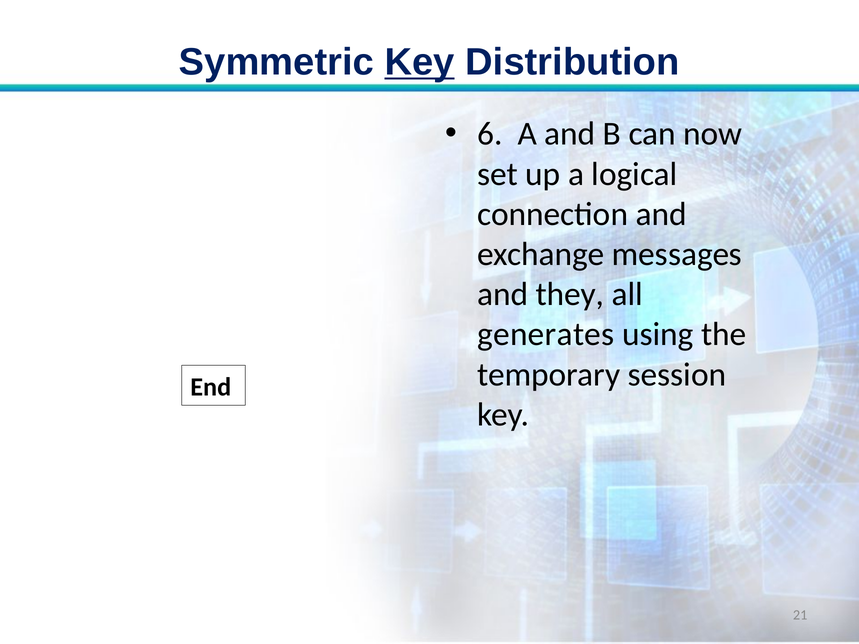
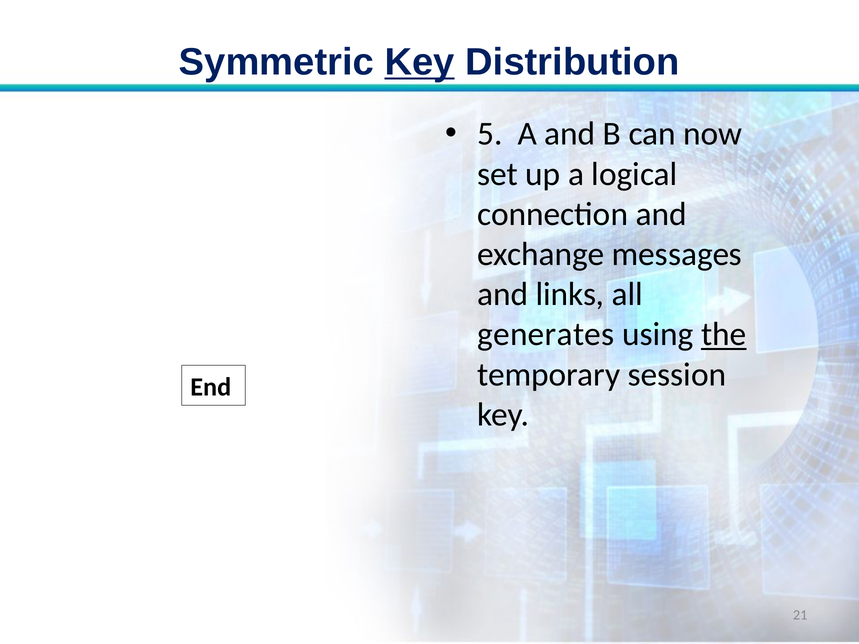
6: 6 -> 5
they: they -> links
the underline: none -> present
